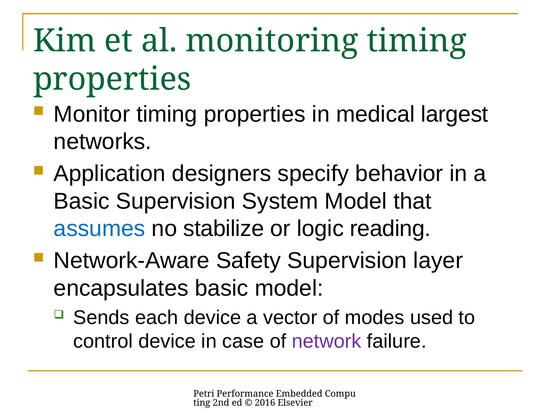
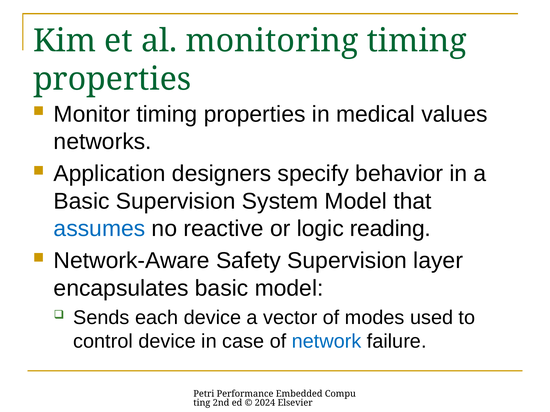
largest: largest -> values
stabilize: stabilize -> reactive
network colour: purple -> blue
2016: 2016 -> 2024
